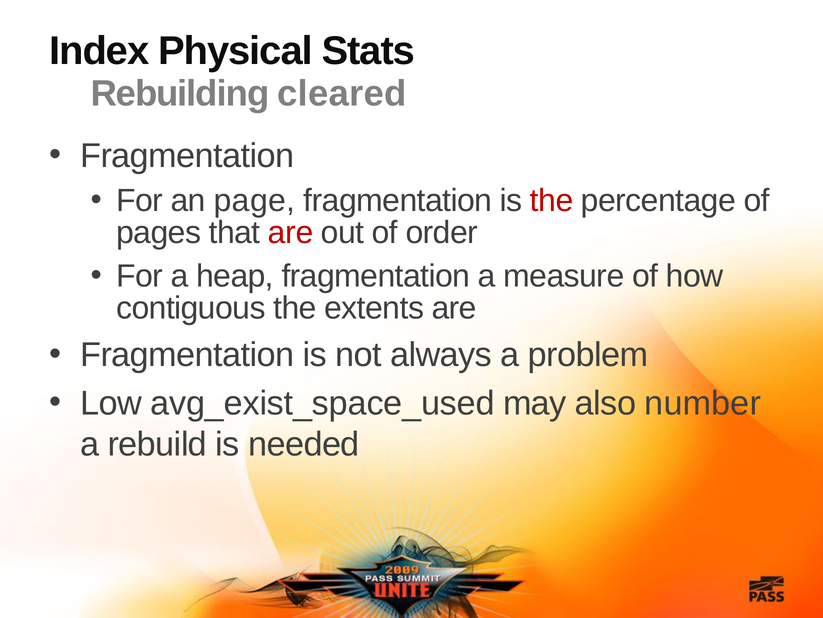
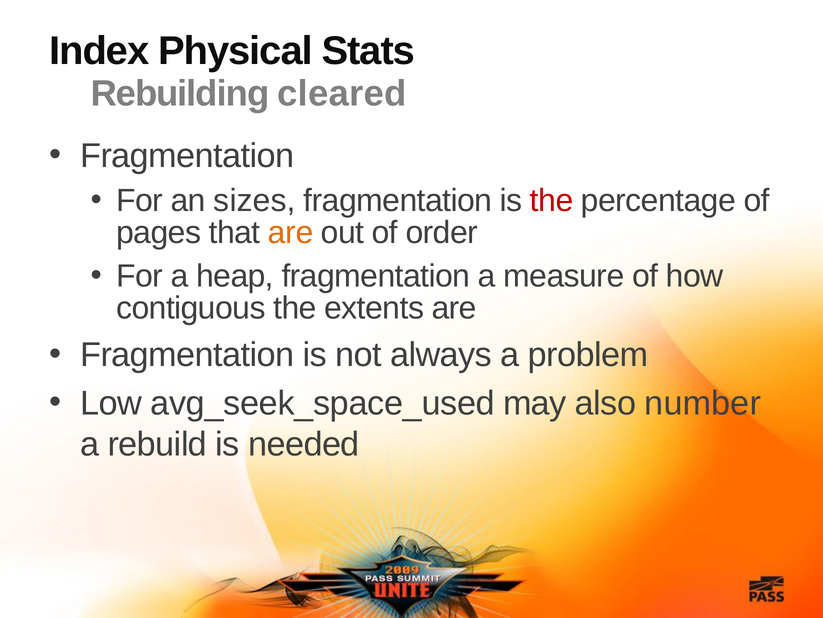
page: page -> sizes
are at (291, 232) colour: red -> orange
avg_exist_space_used: avg_exist_space_used -> avg_seek_space_used
